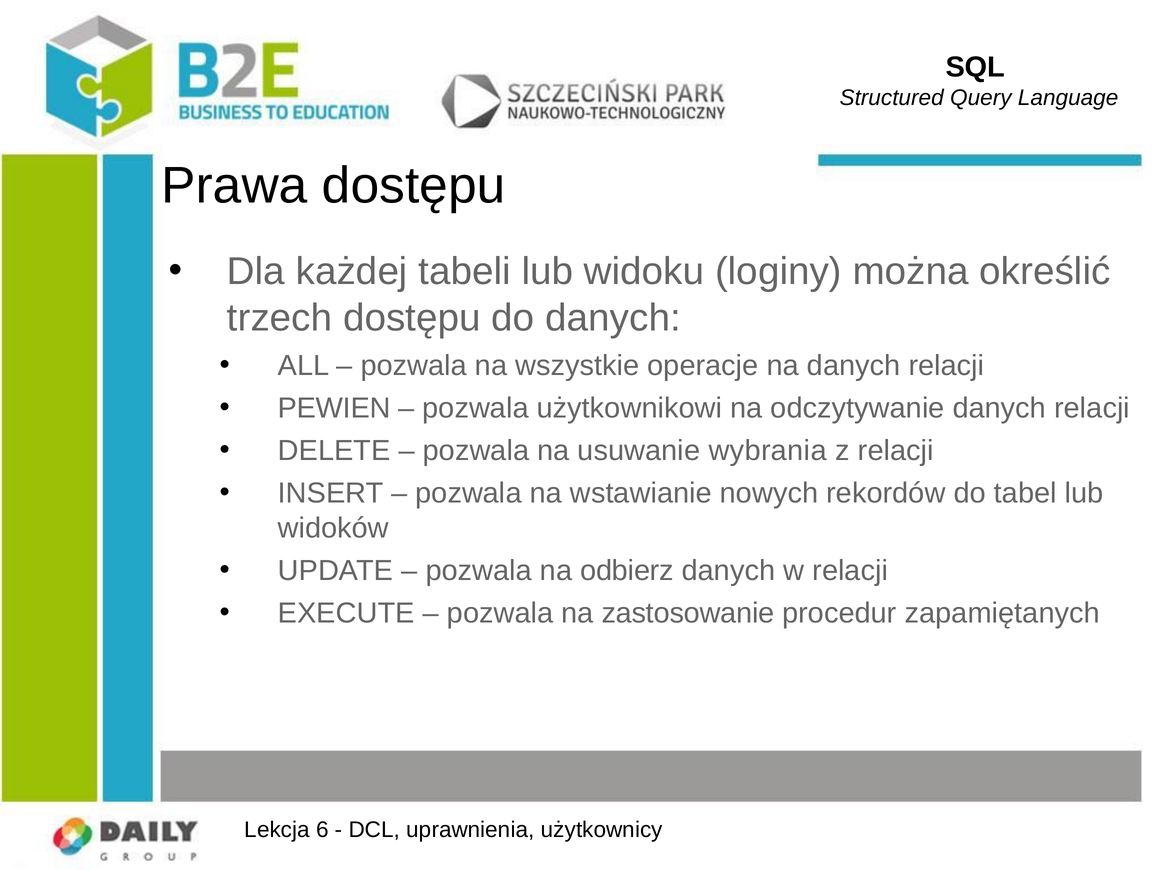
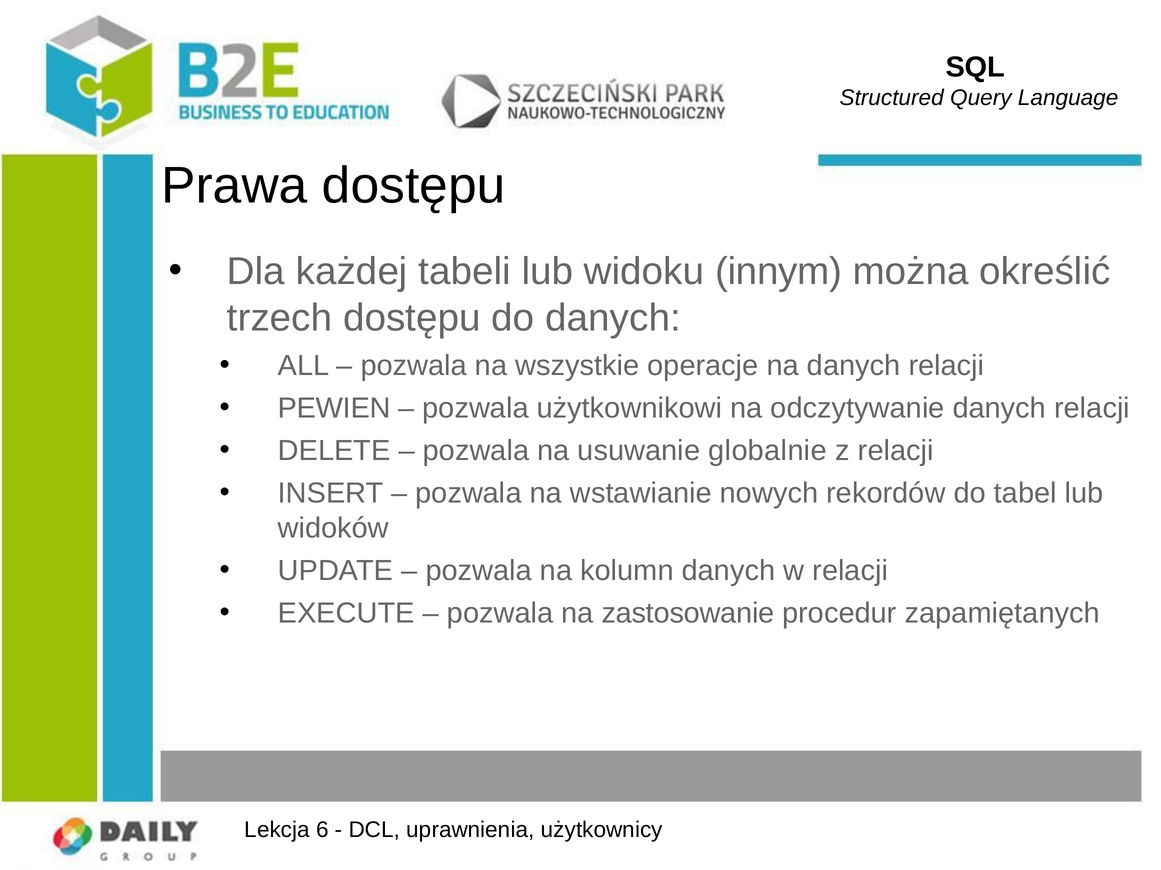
loginy: loginy -> innym
wybrania: wybrania -> globalnie
odbierz: odbierz -> kolumn
